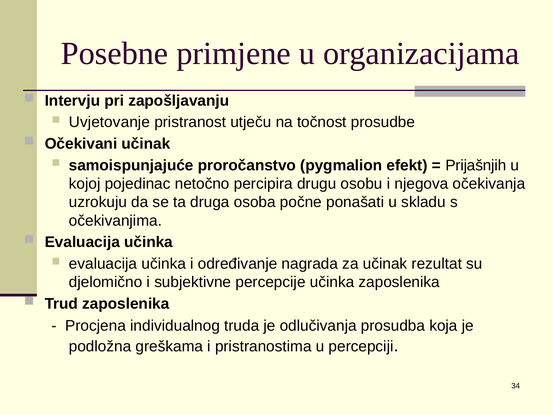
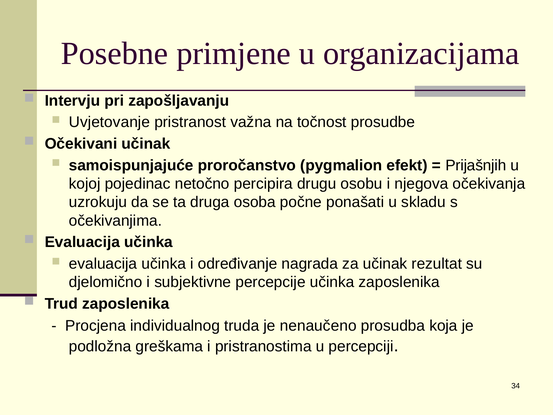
utječu: utječu -> važna
odlučivanja: odlučivanja -> nenaučeno
